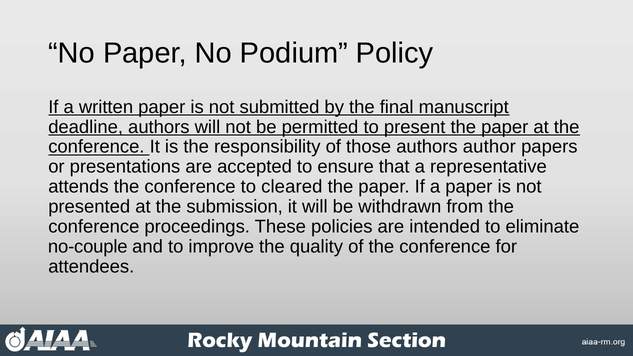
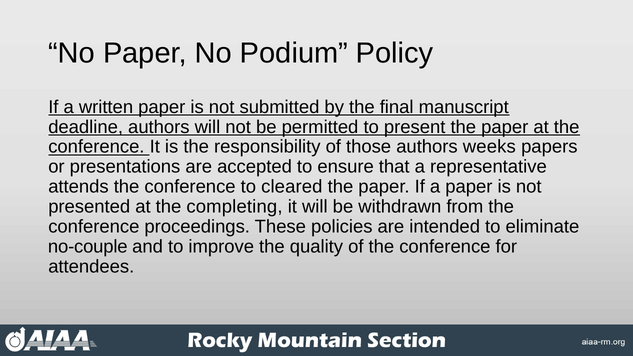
author: author -> weeks
submission: submission -> completing
